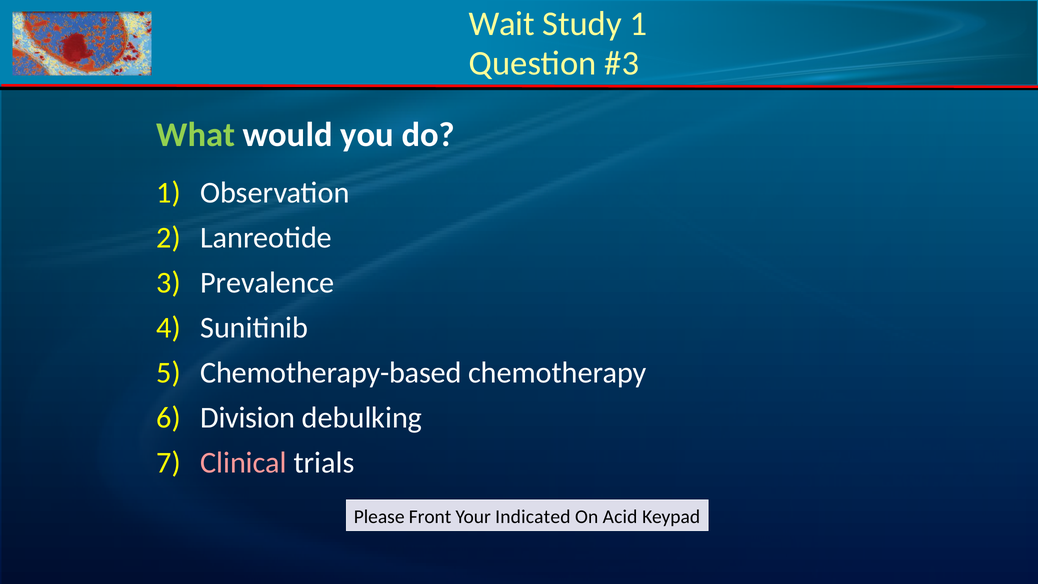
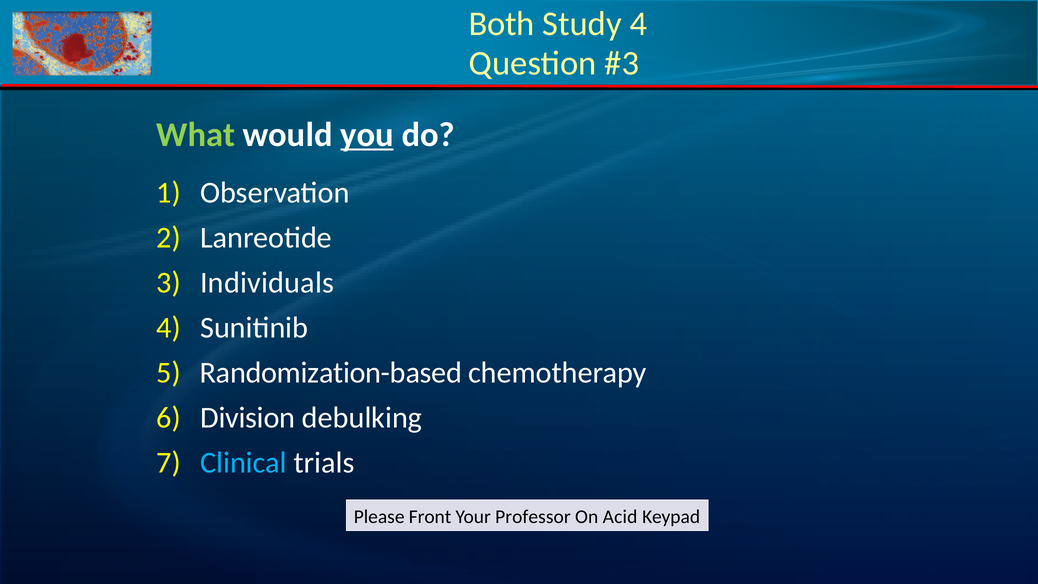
Wait: Wait -> Both
Study 1: 1 -> 4
you underline: none -> present
Prevalence: Prevalence -> Individuals
Chemotherapy-based: Chemotherapy-based -> Randomization-based
Clinical colour: pink -> light blue
Indicated: Indicated -> Professor
